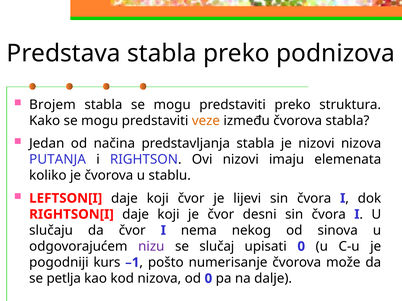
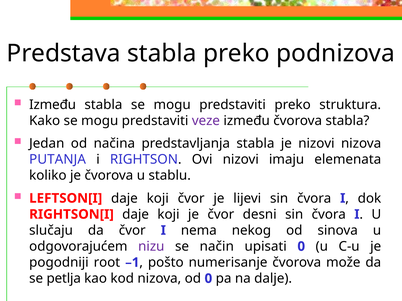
Brojem at (52, 105): Brojem -> Između
veze colour: orange -> purple
slučaj: slučaj -> način
kurs: kurs -> root
